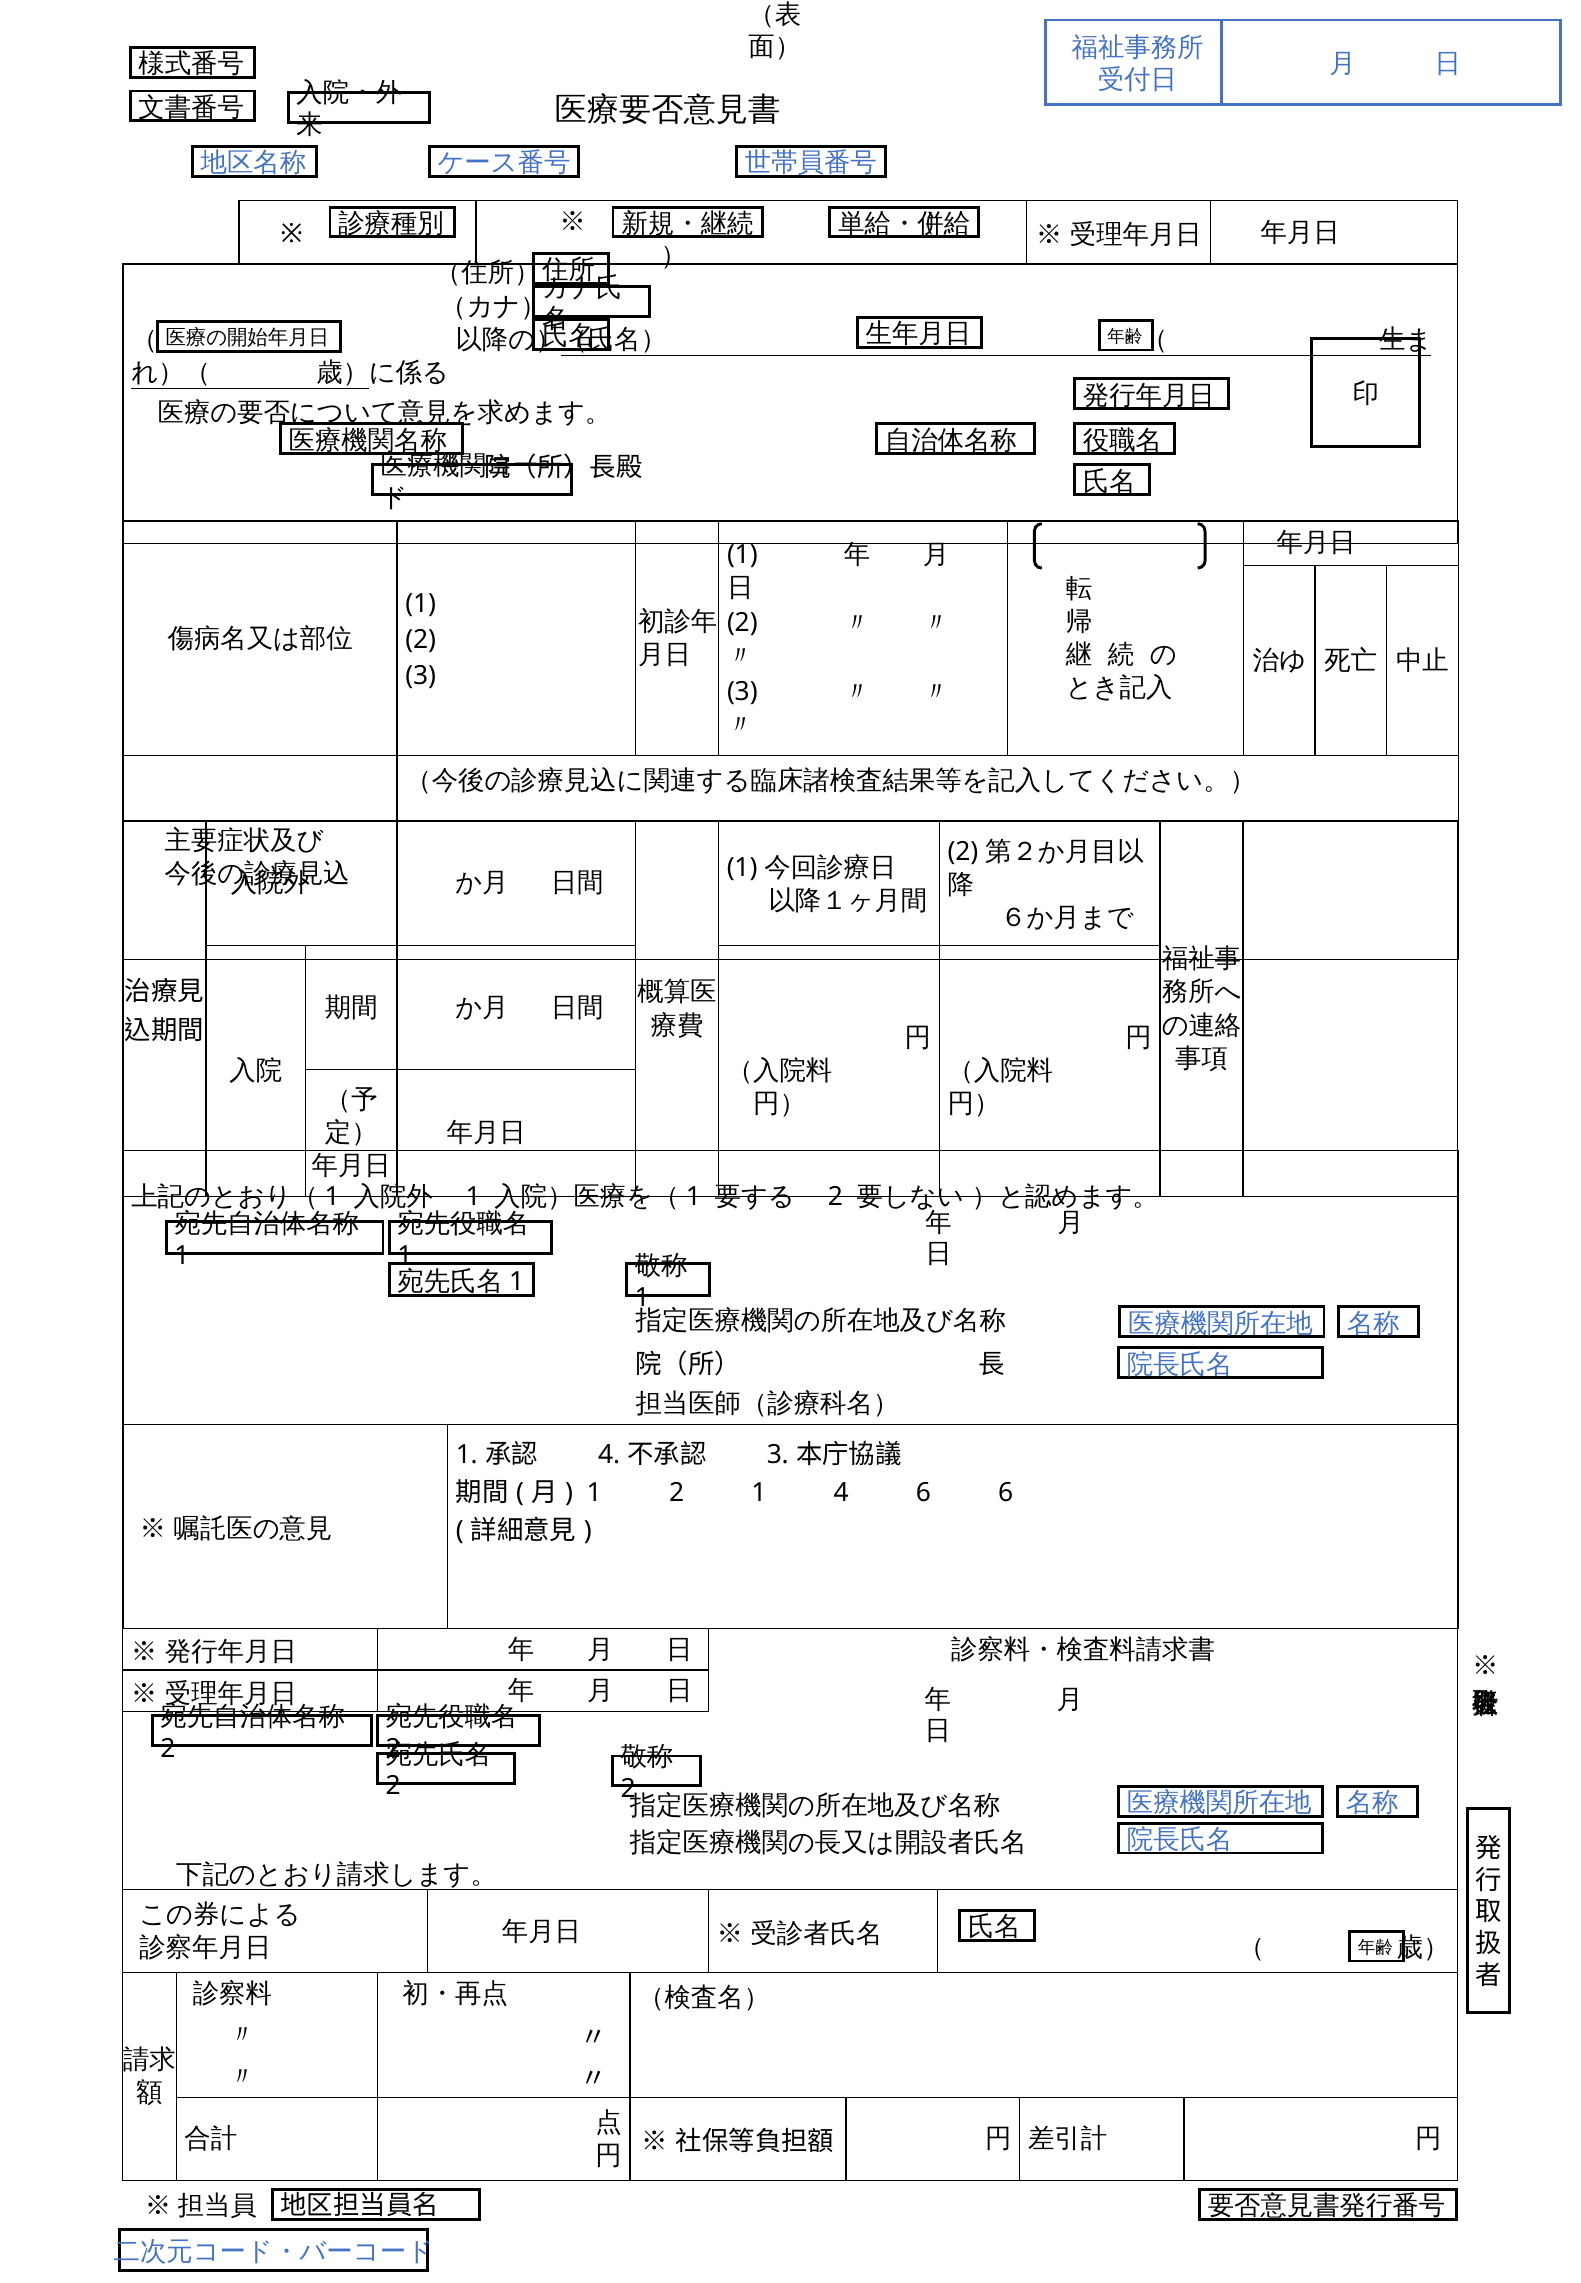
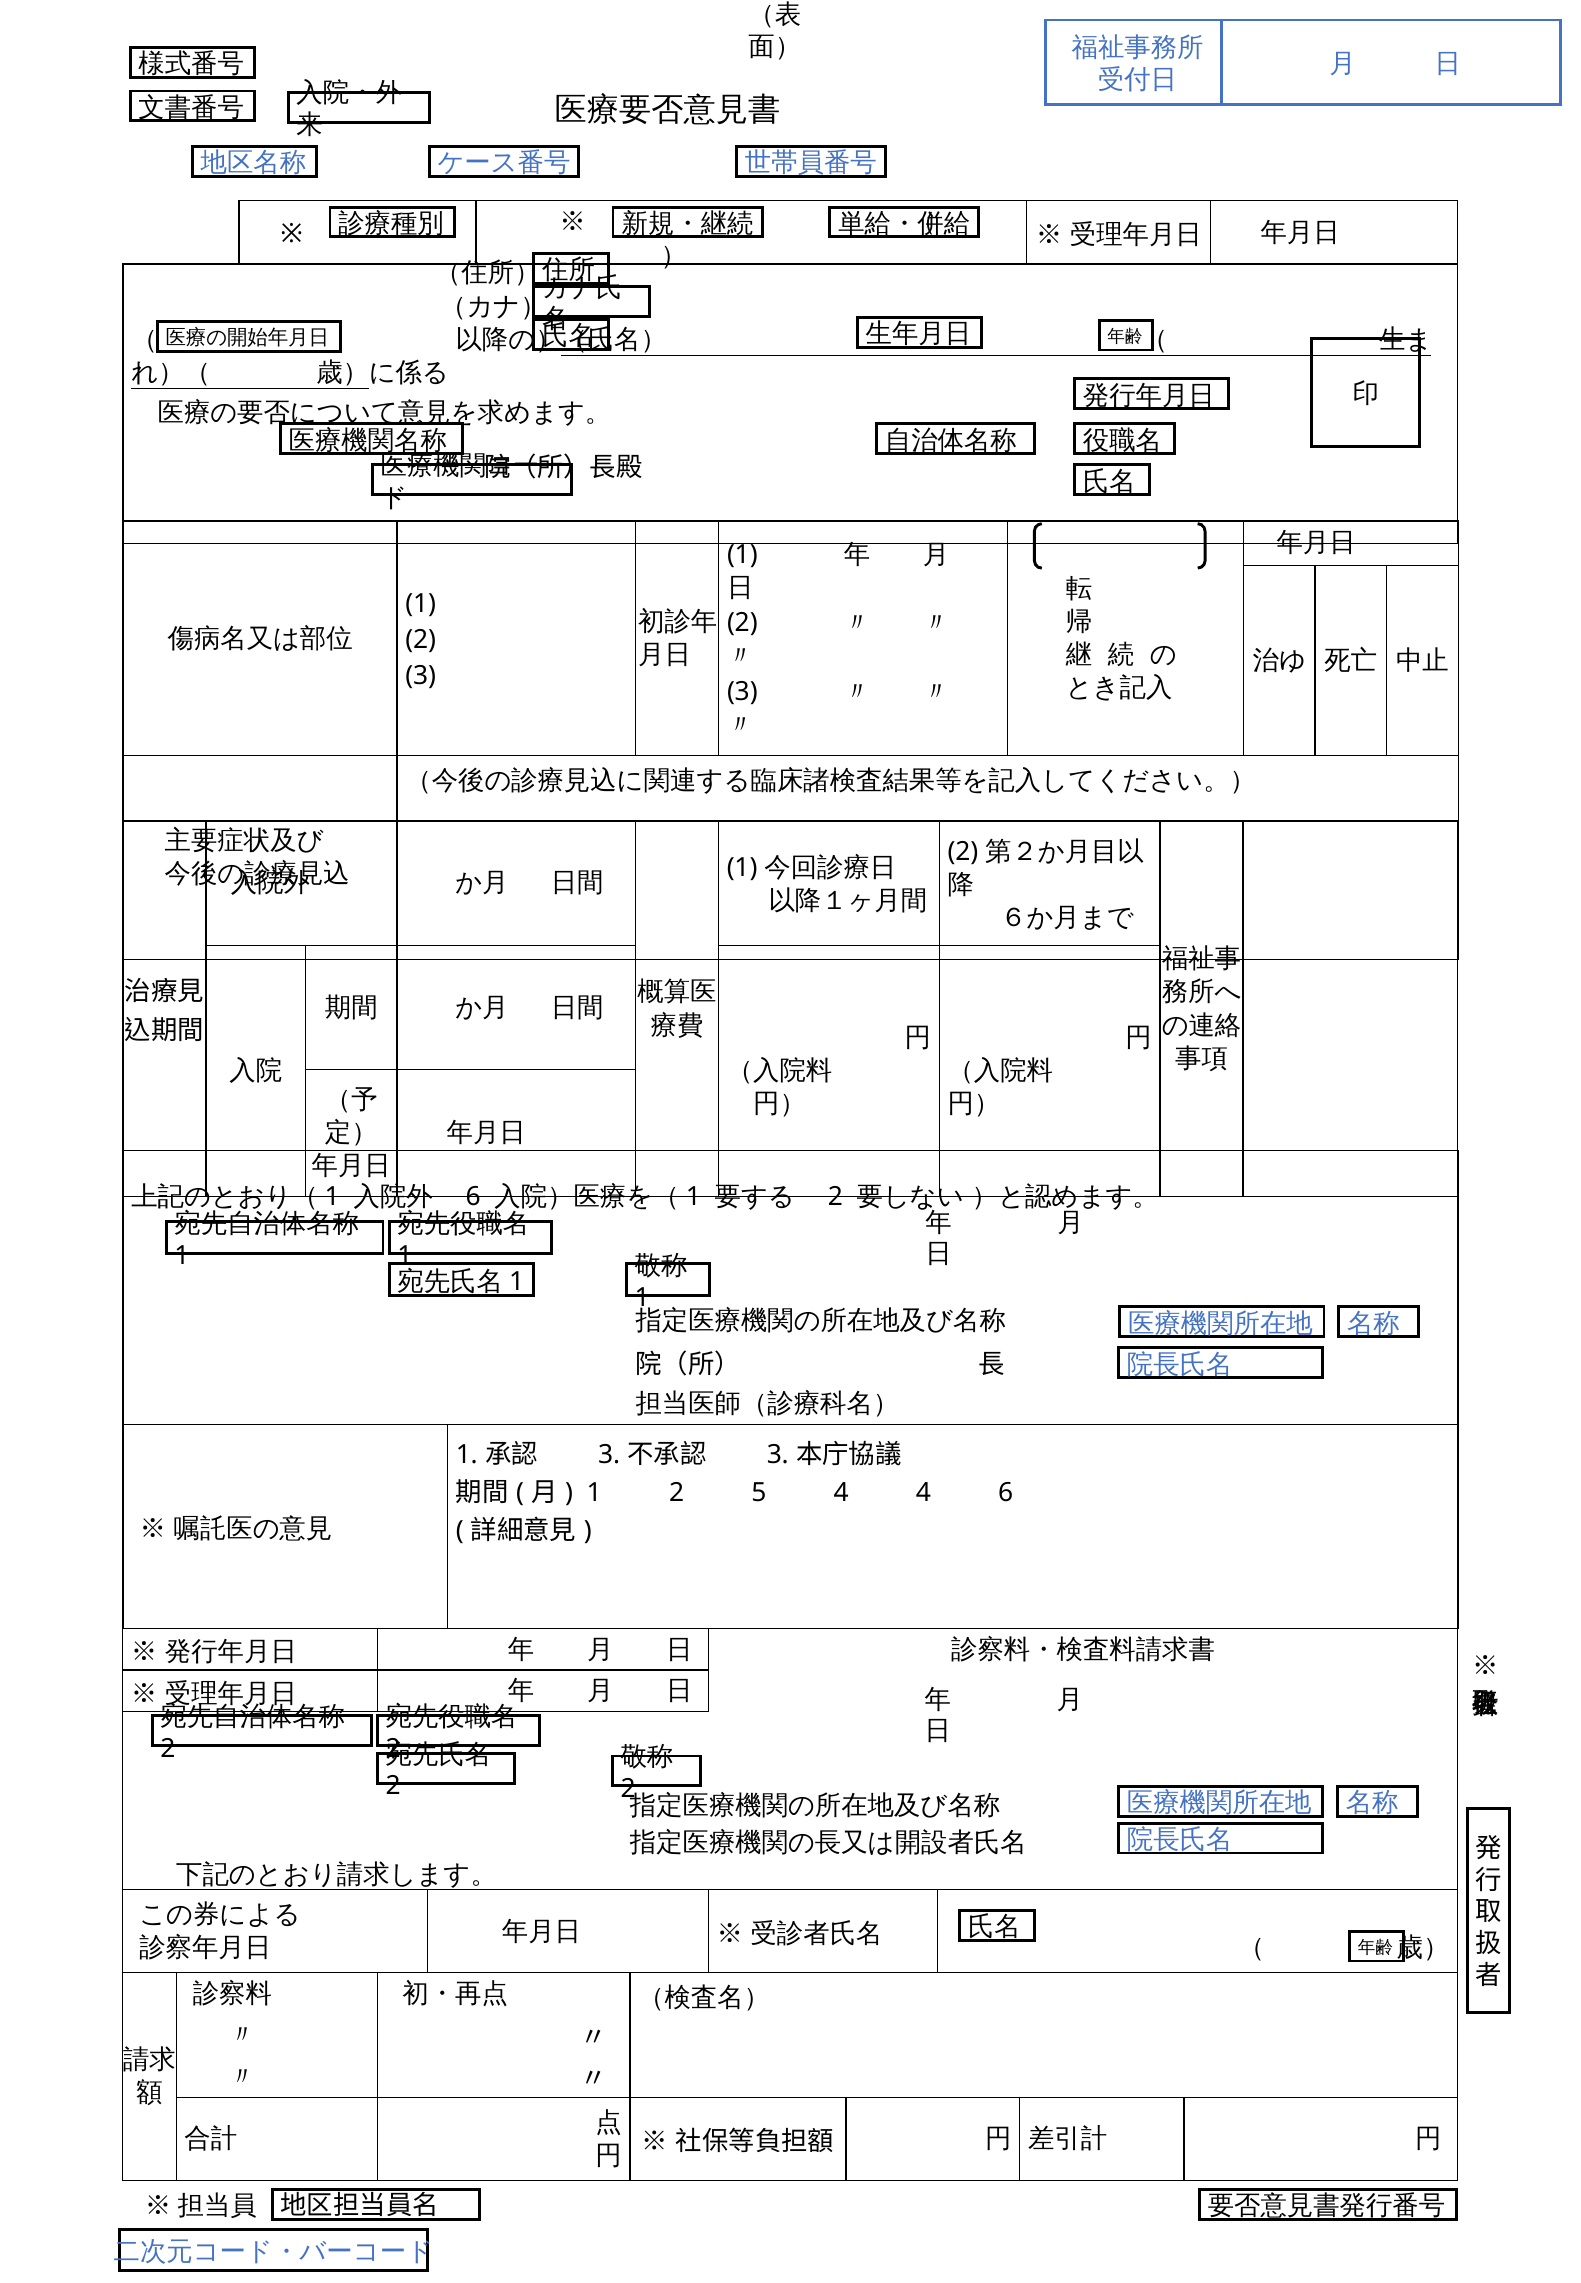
1 at (473, 1197): 1 -> 6
4 at (609, 1455): 4 -> 3
2 1: 1 -> 5
4 6: 6 -> 4
